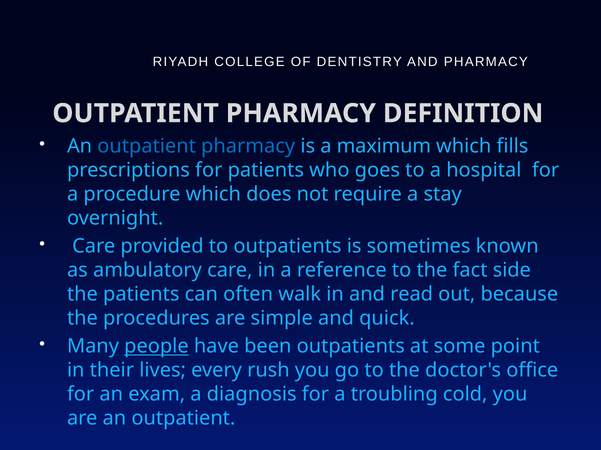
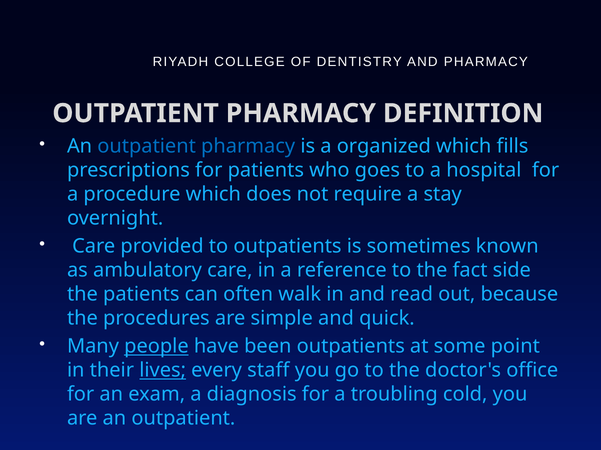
maximum: maximum -> organized
lives underline: none -> present
rush: rush -> staff
